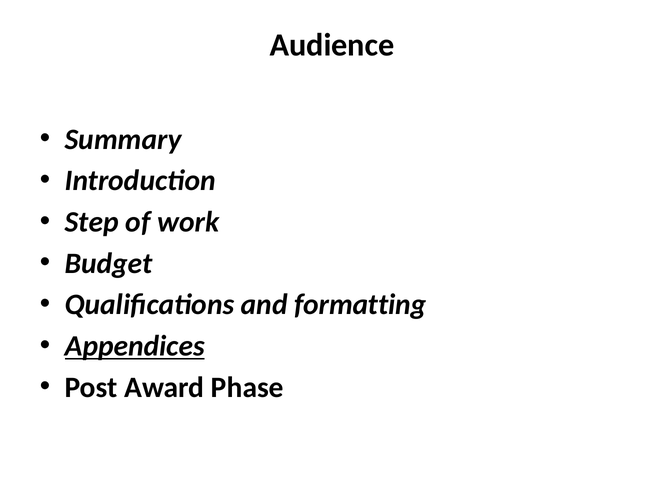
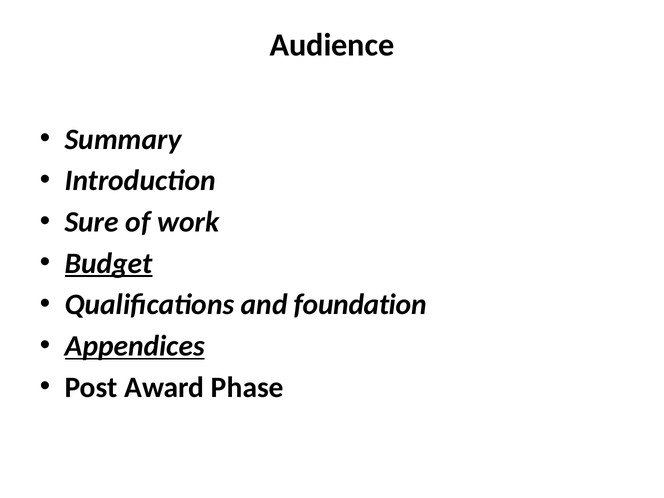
Step: Step -> Sure
Budget underline: none -> present
formatting: formatting -> foundation
